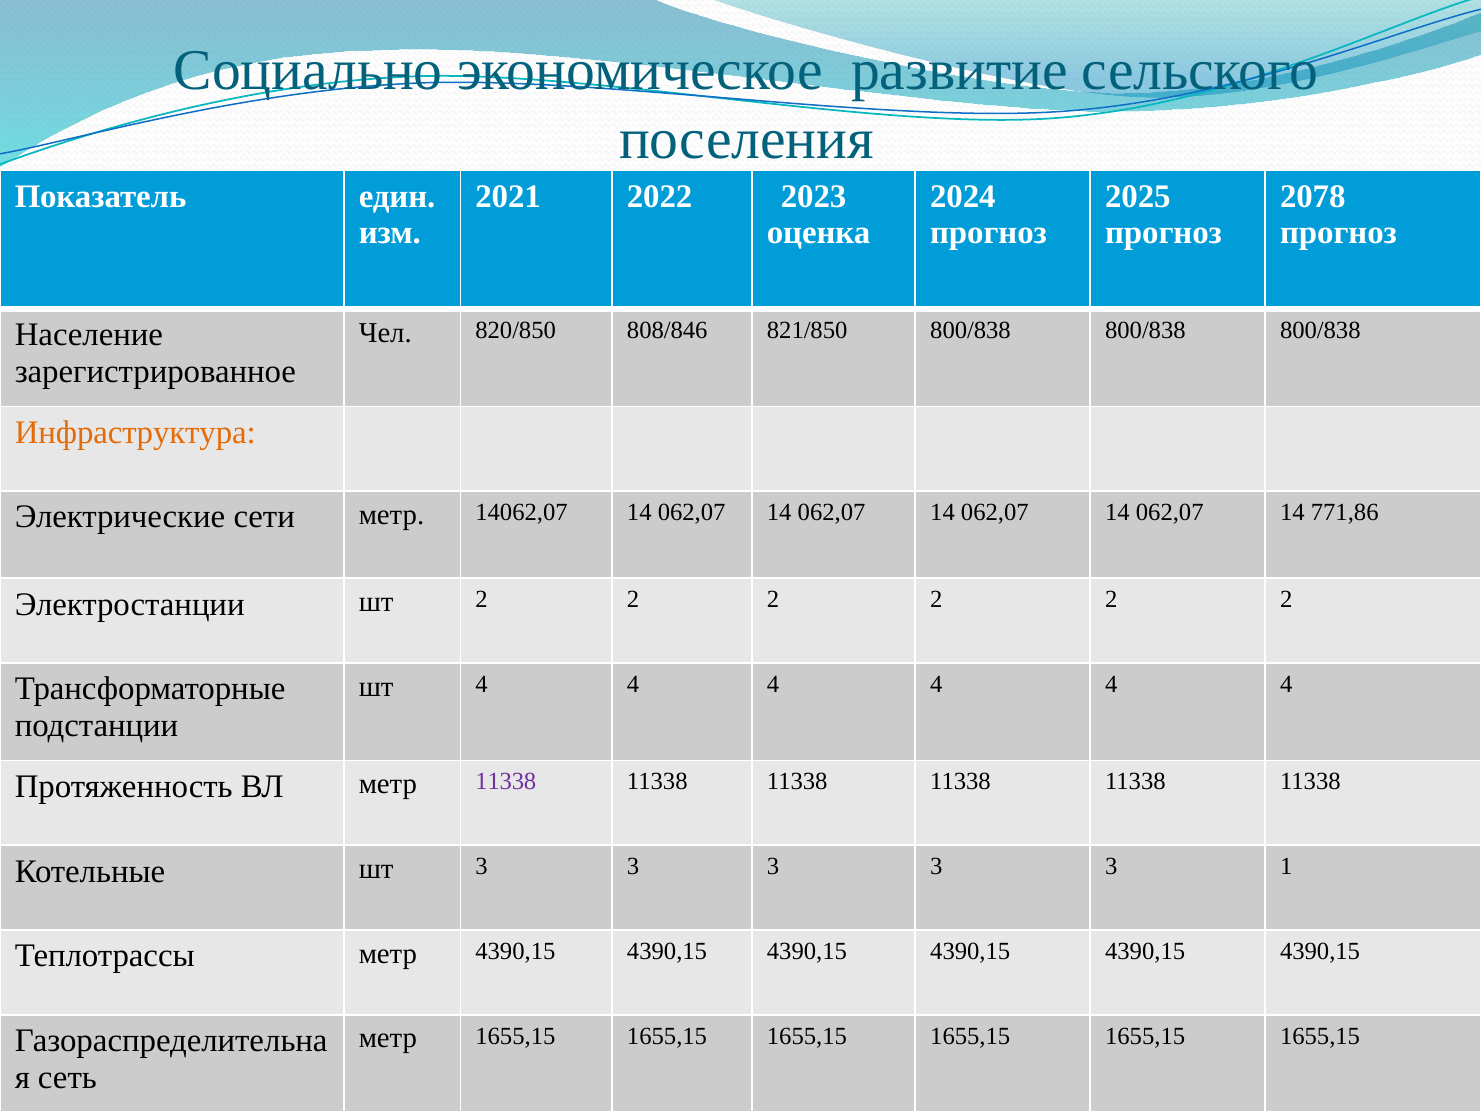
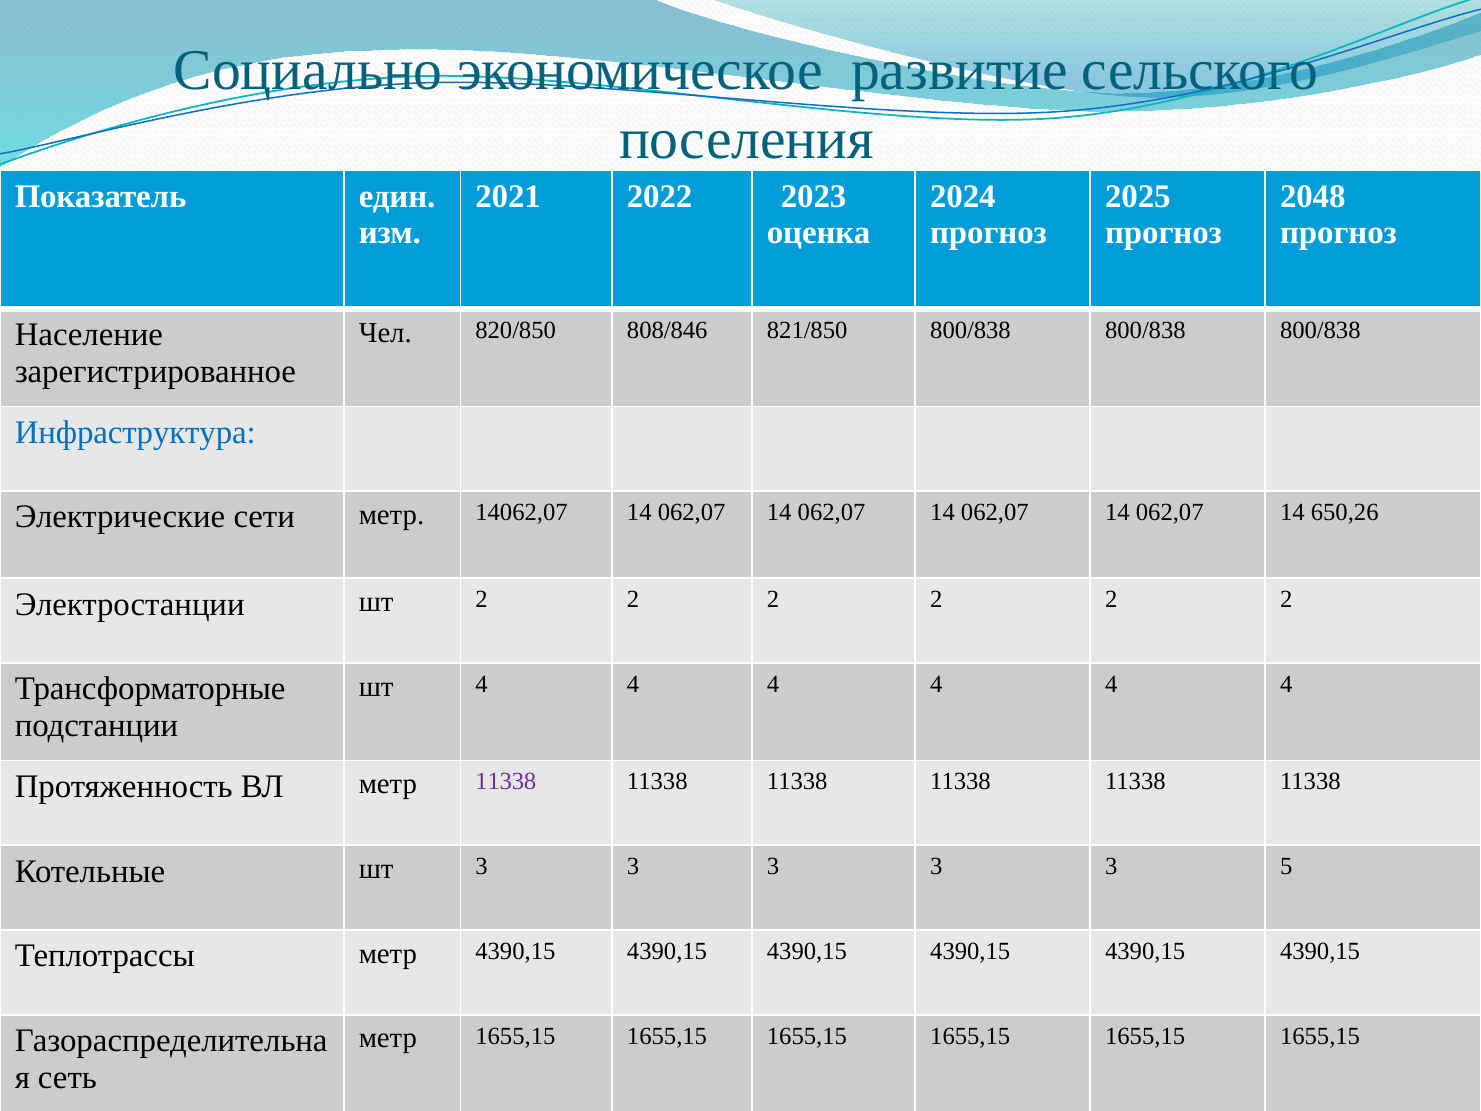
2078: 2078 -> 2048
Инфраструктура colour: orange -> blue
771,86: 771,86 -> 650,26
1: 1 -> 5
